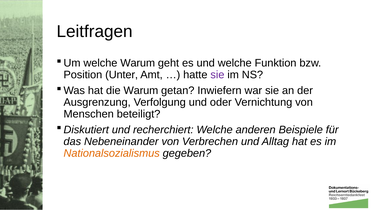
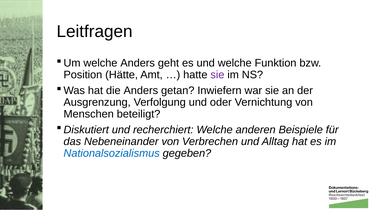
welche Warum: Warum -> Anders
Unter: Unter -> Hätte
die Warum: Warum -> Anders
Nationalsozialismus colour: orange -> blue
